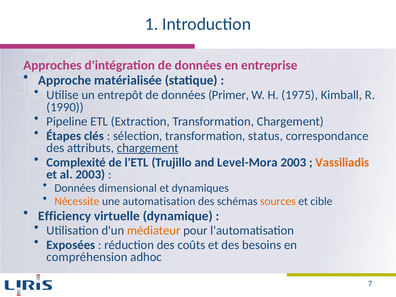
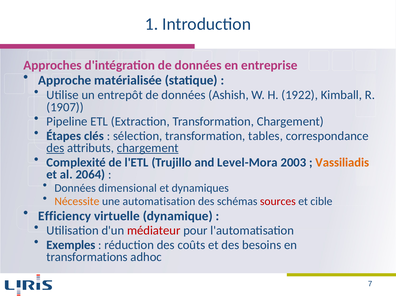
Primer: Primer -> Ashish
1975: 1975 -> 1922
1990: 1990 -> 1907
status: status -> tables
des at (55, 148) underline: none -> present
al 2003: 2003 -> 2064
sources colour: orange -> red
médiateur colour: orange -> red
Exposées: Exposées -> Exemples
compréhension: compréhension -> transformations
